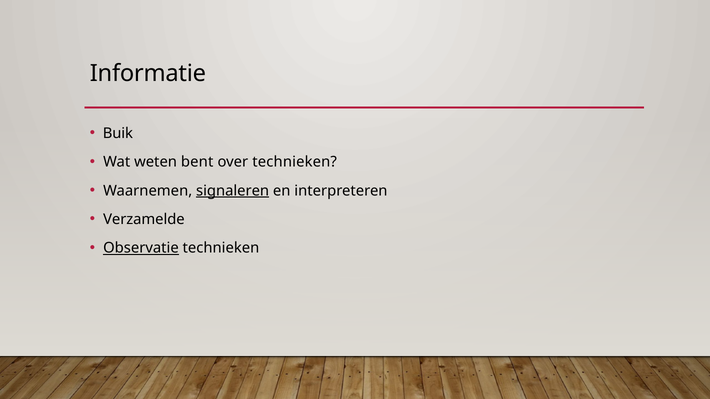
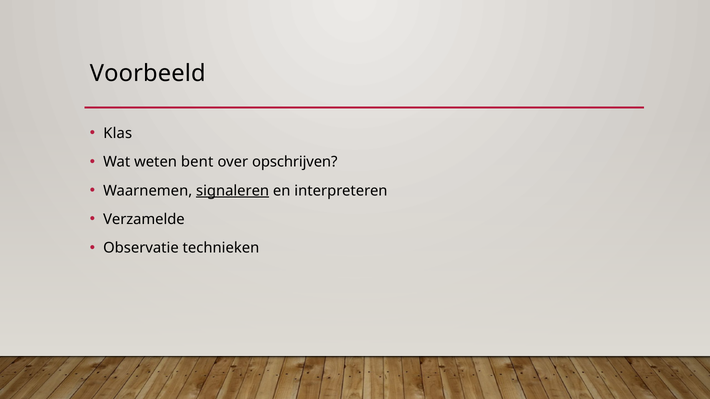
Informatie: Informatie -> Voorbeeld
Buik: Buik -> Klas
over technieken: technieken -> opschrijven
Observatie underline: present -> none
